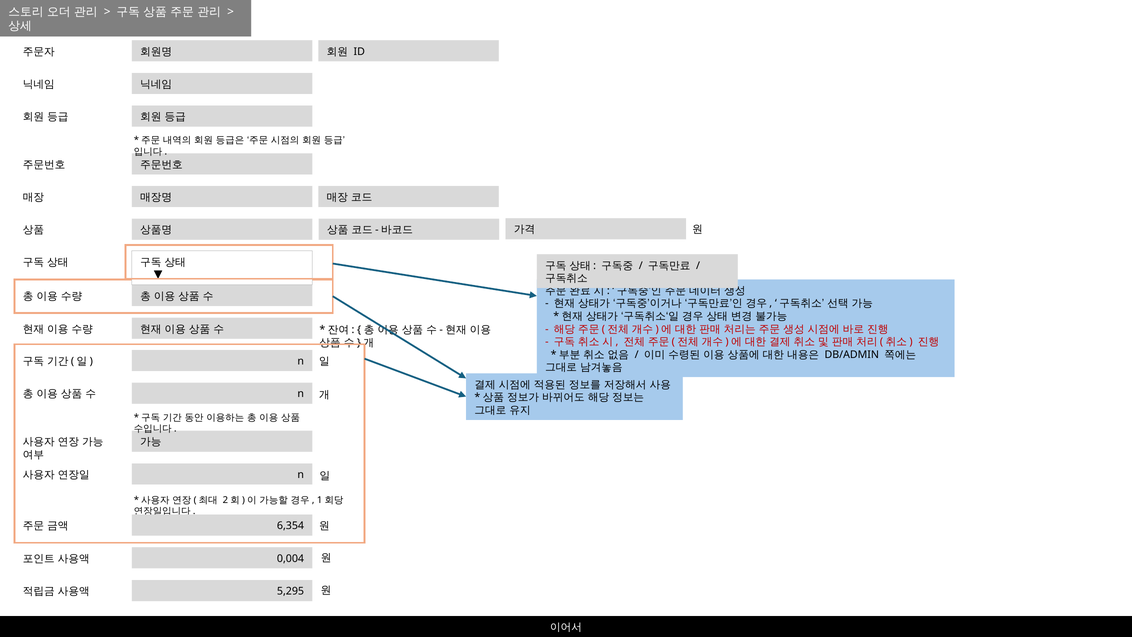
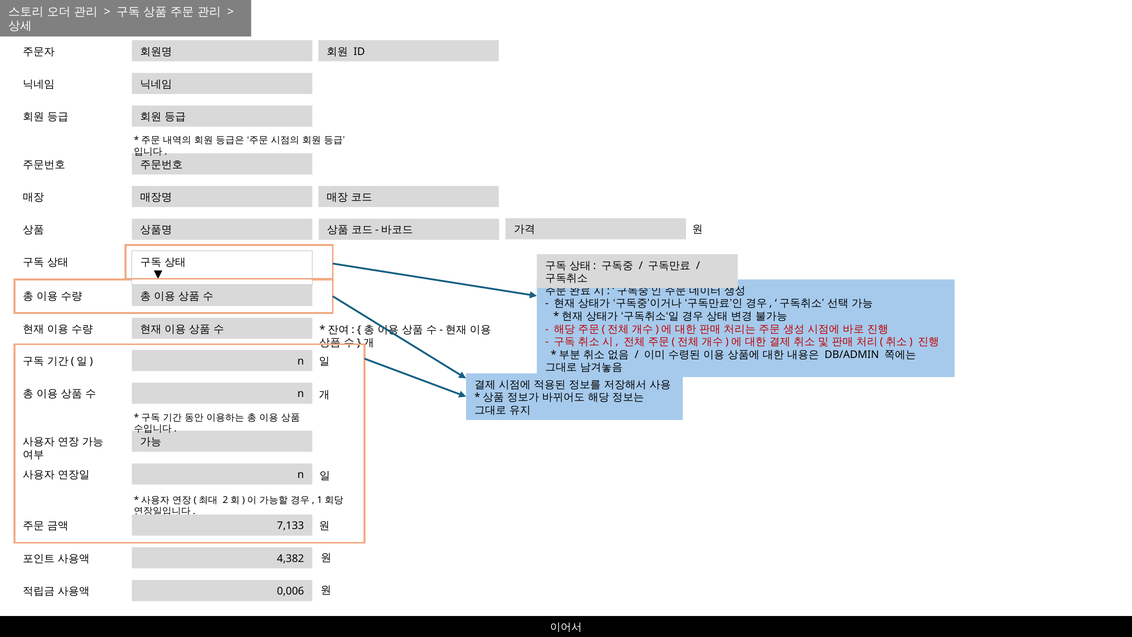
6,354: 6,354 -> 7,133
0,004: 0,004 -> 4,382
5,295: 5,295 -> 0,006
